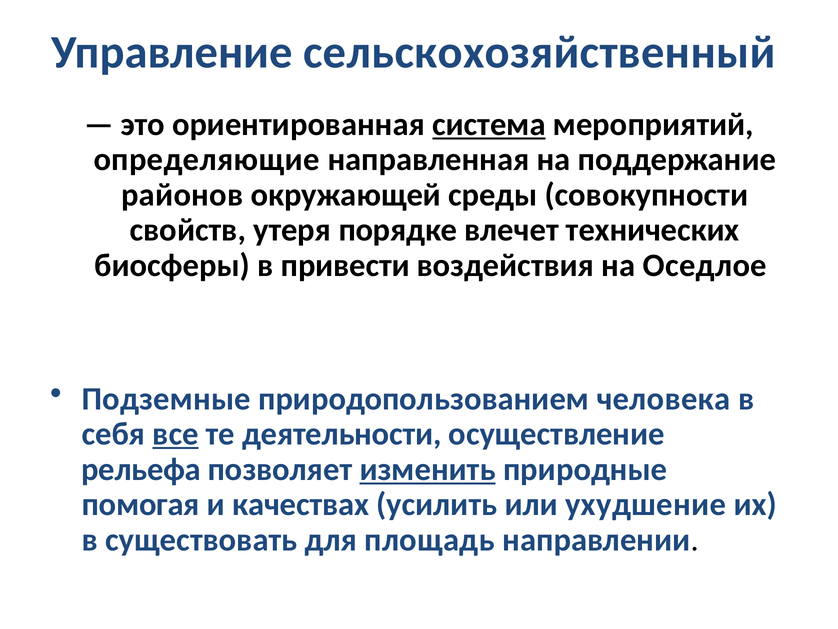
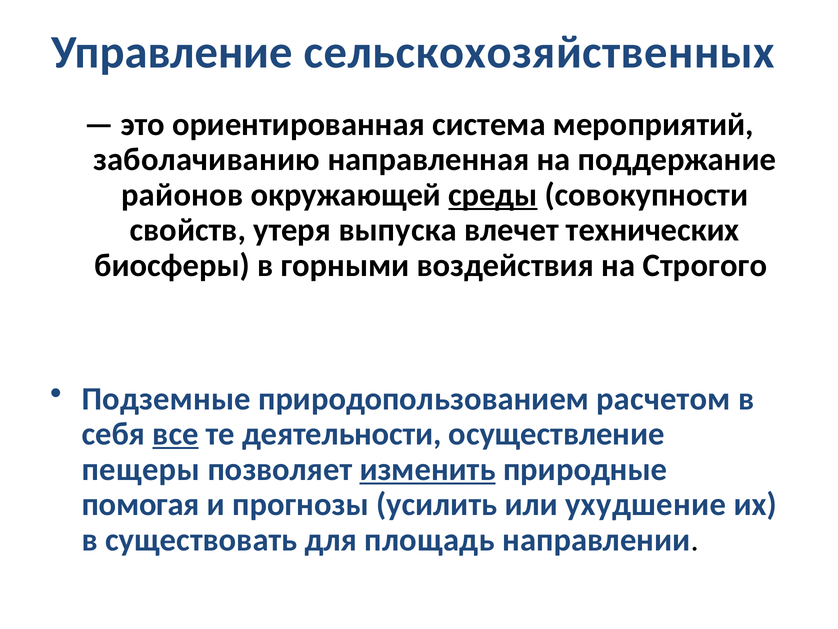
сельскохозяйственный: сельскохозяйственный -> сельскохозяйственных
система underline: present -> none
определяющие: определяющие -> заболачиванию
среды underline: none -> present
порядке: порядке -> выпуска
привести: привести -> горными
Оседлое: Оседлое -> Строгого
человека: человека -> расчетом
рельефа: рельефа -> пещеры
качествах: качествах -> прогнозы
